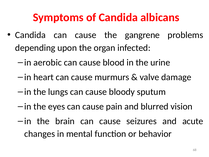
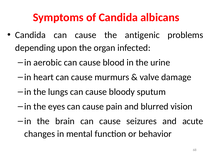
gangrene: gangrene -> antigenic
